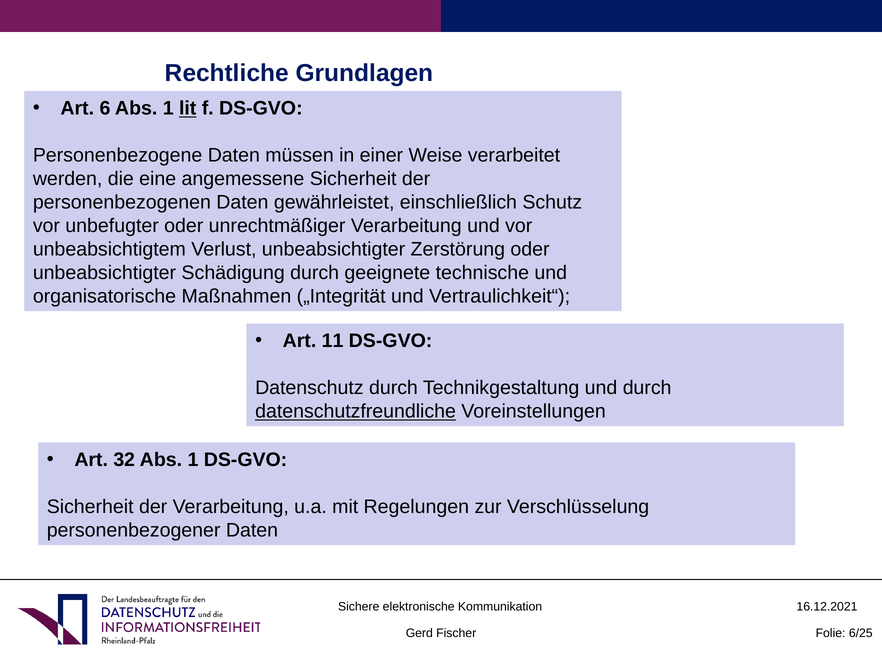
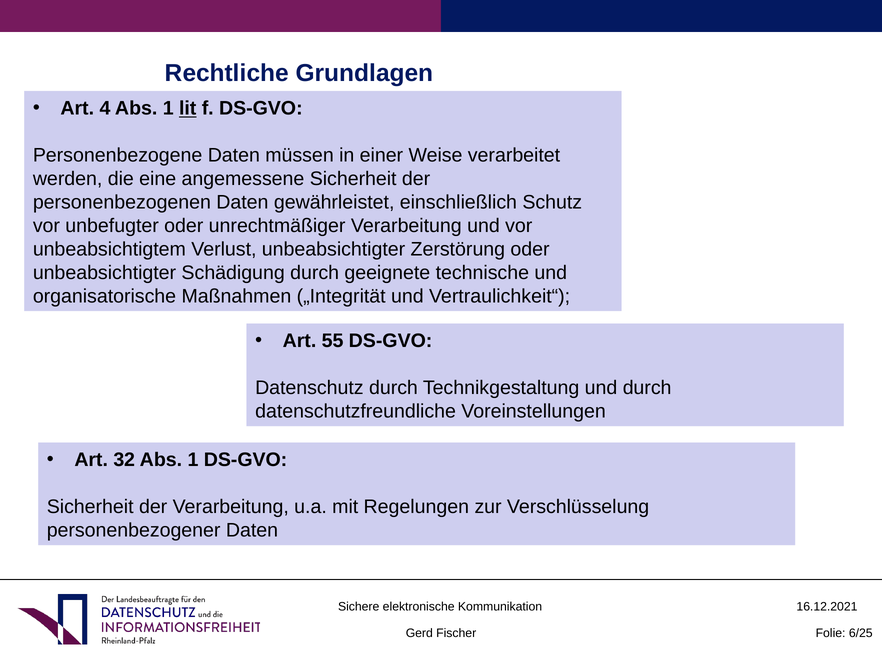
6: 6 -> 4
11: 11 -> 55
datenschutzfreundliche underline: present -> none
